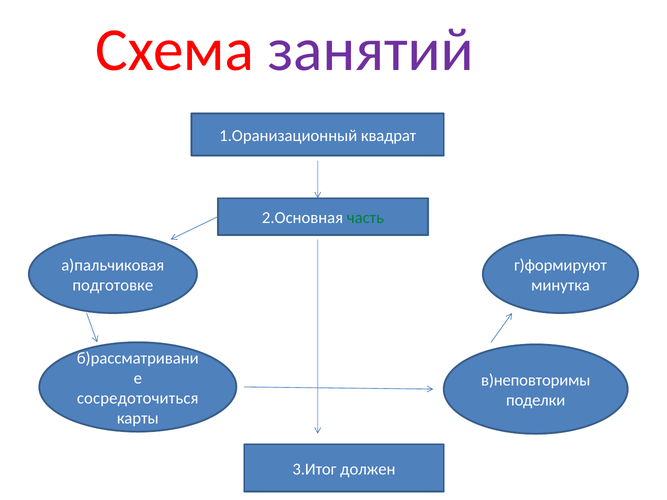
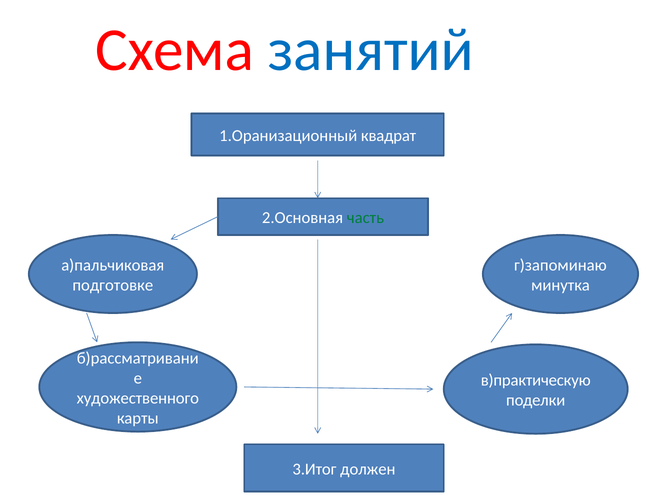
занятий colour: purple -> blue
г)формируют: г)формируют -> г)запоминаю
в)неповторимы: в)неповторимы -> в)практическую
сосредоточиться: сосредоточиться -> художественного
